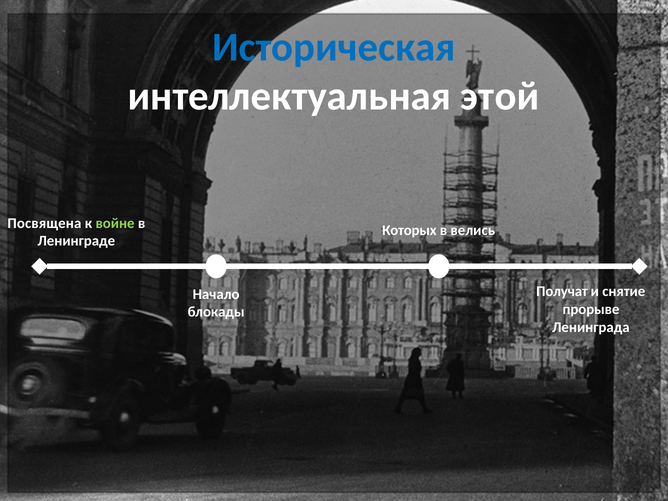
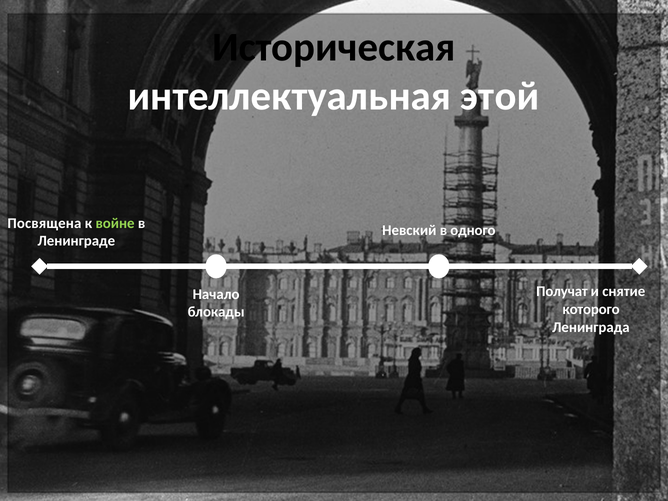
Историческая colour: blue -> black
Которых: Которых -> Невский
велись: велись -> одного
прорыве: прорыве -> которого
